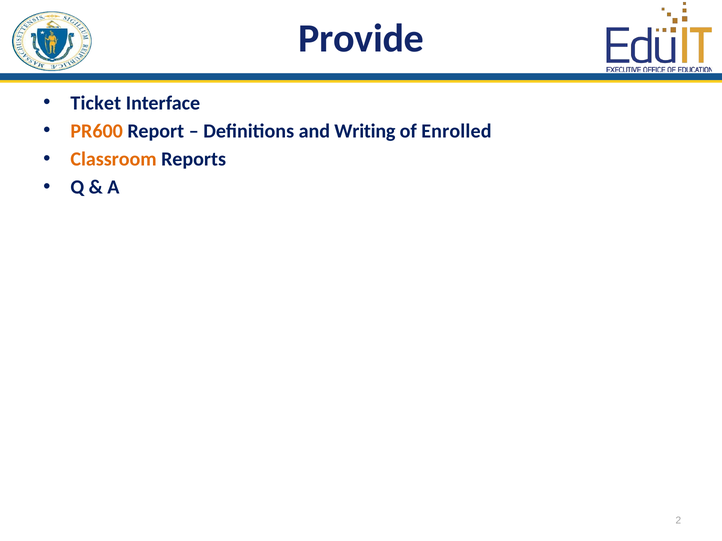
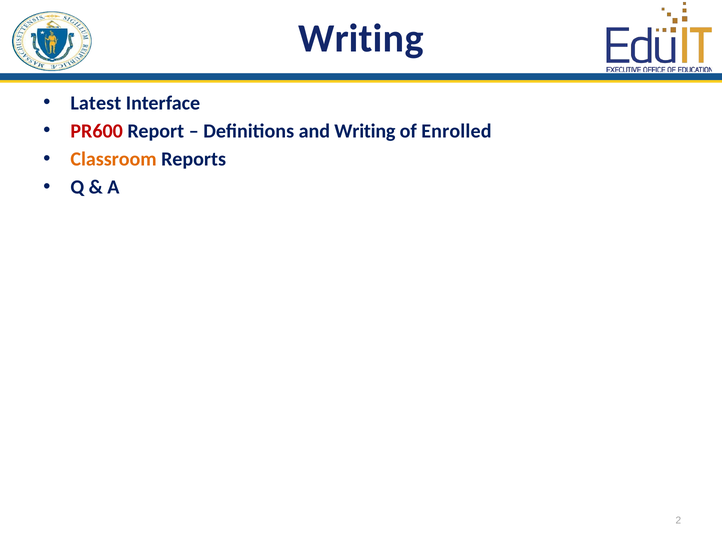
Provide at (361, 39): Provide -> Writing
Ticket: Ticket -> Latest
PR600 colour: orange -> red
